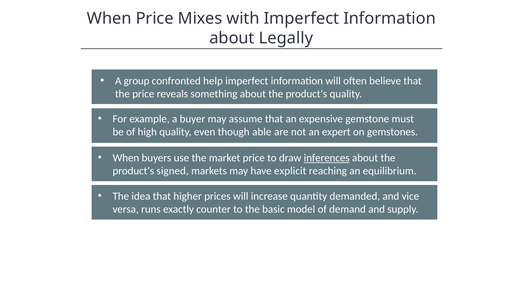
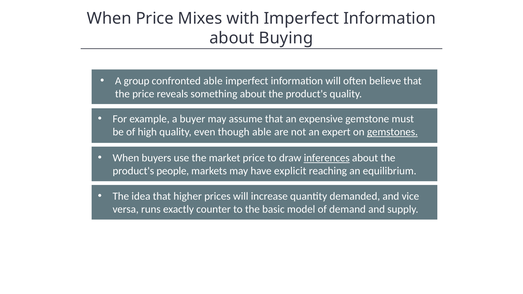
Legally: Legally -> Buying
confronted help: help -> able
gemstones underline: none -> present
signed: signed -> people
